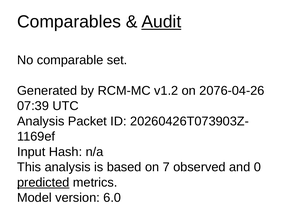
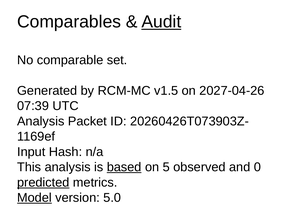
v1.2: v1.2 -> v1.5
2076-04-26: 2076-04-26 -> 2027-04-26
based underline: none -> present
7: 7 -> 5
Model underline: none -> present
6.0: 6.0 -> 5.0
